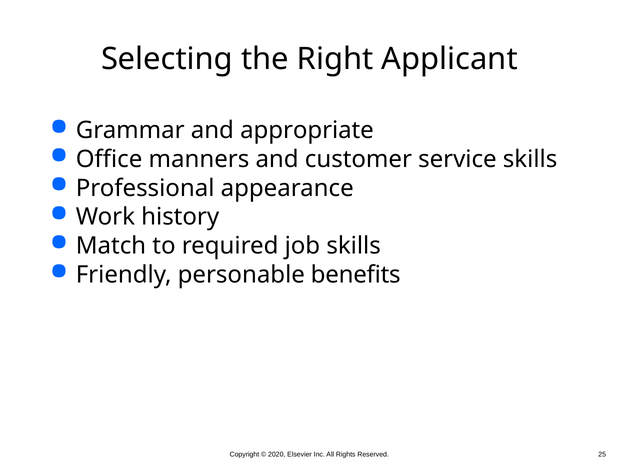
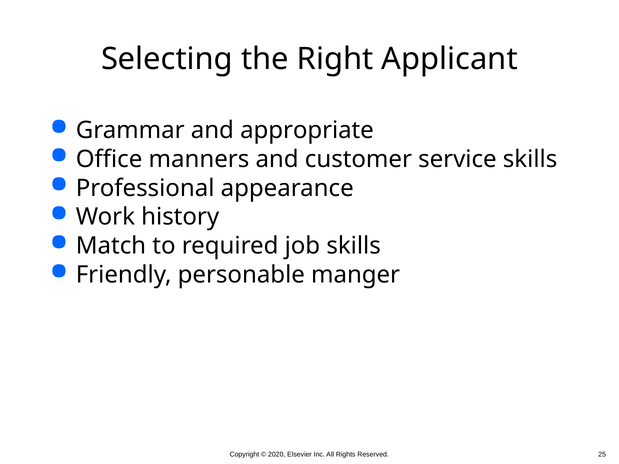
benefits: benefits -> manger
